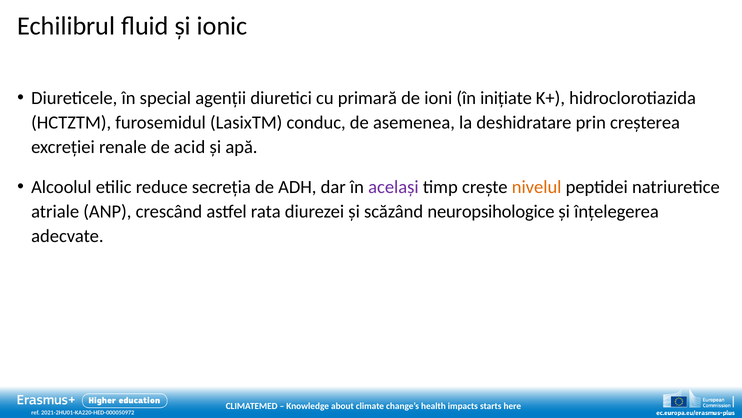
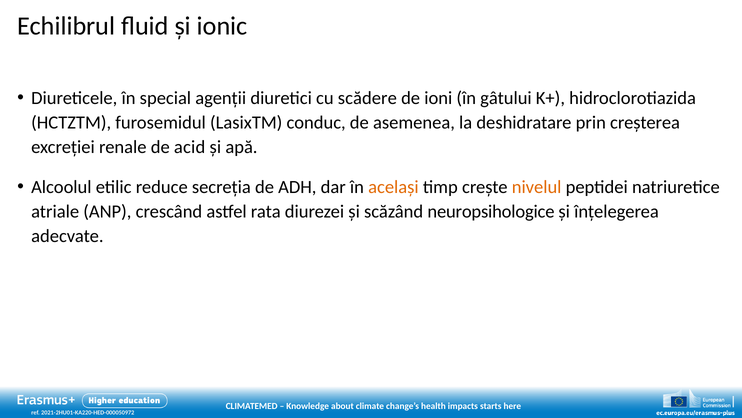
primară: primară -> scădere
inițiate: inițiate -> gâtului
același colour: purple -> orange
